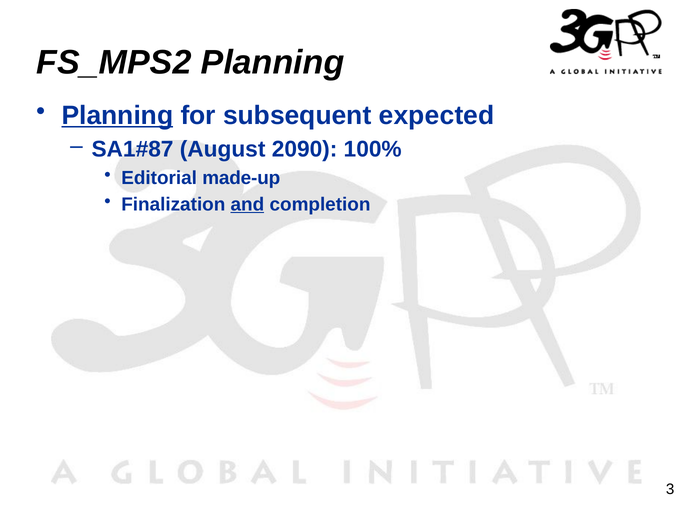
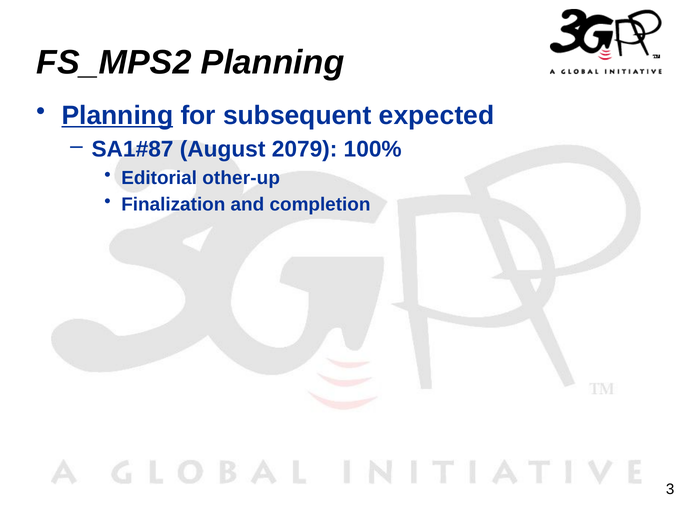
2090: 2090 -> 2079
made-up: made-up -> other-up
and underline: present -> none
